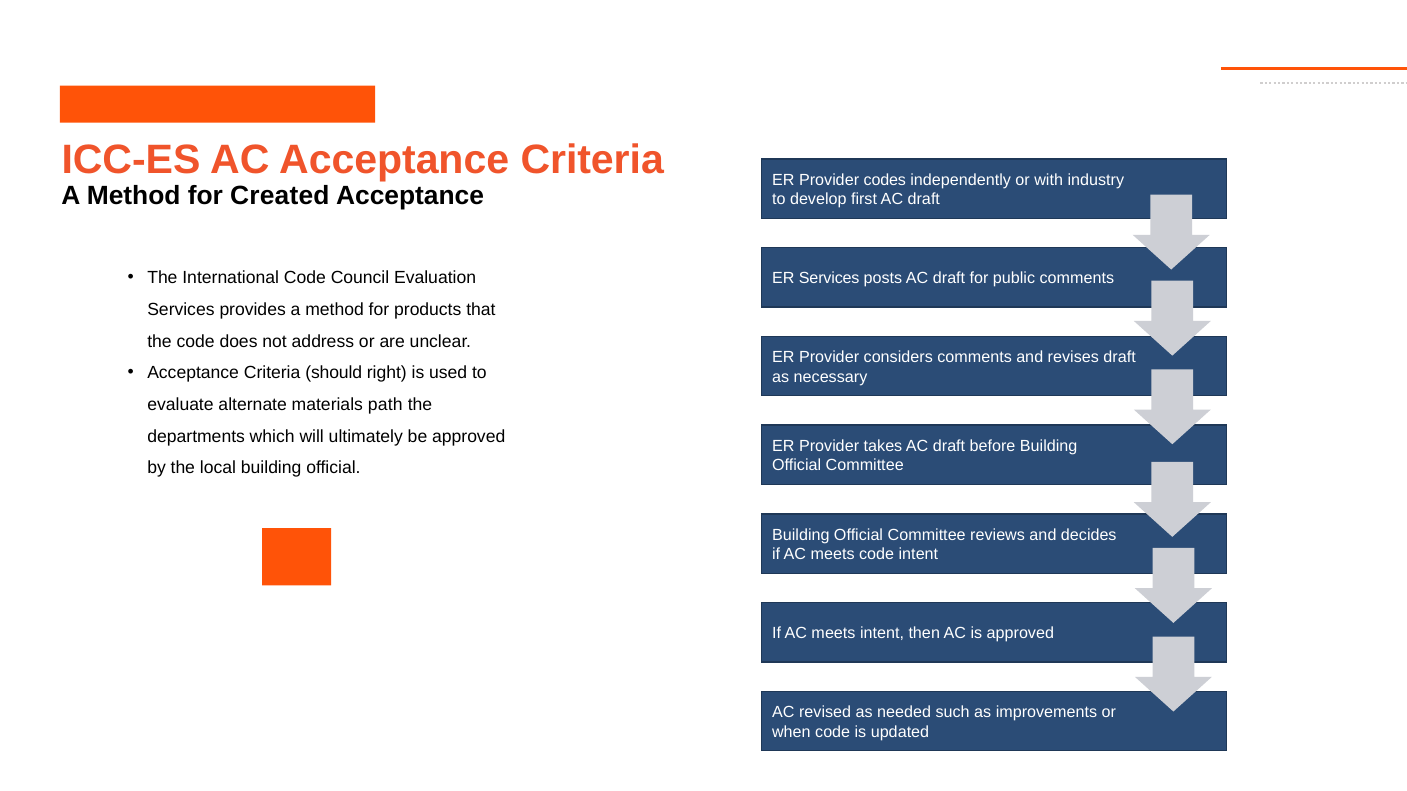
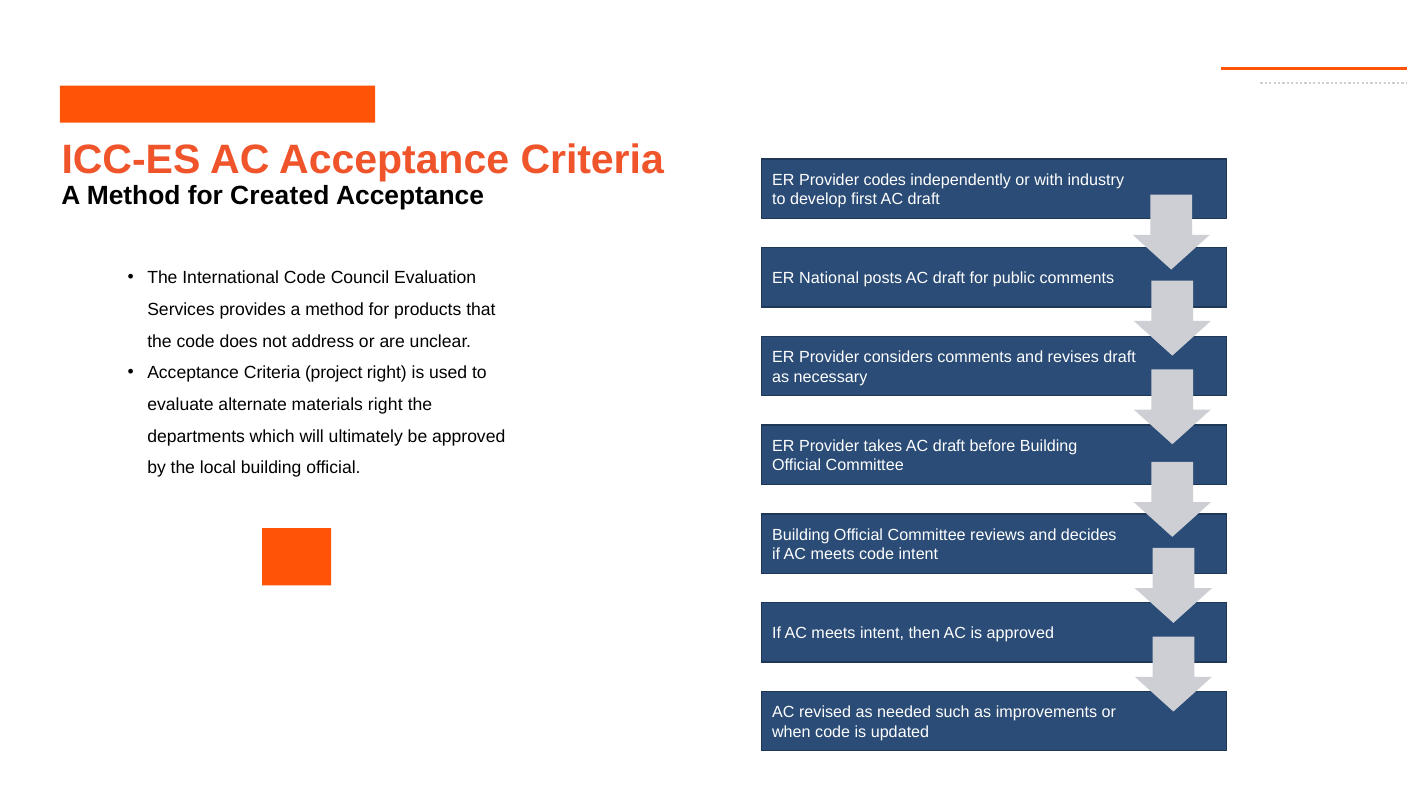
ER Services: Services -> National
should: should -> project
materials path: path -> right
